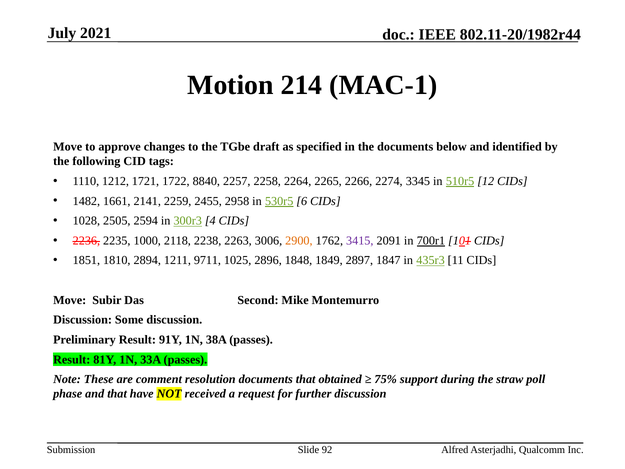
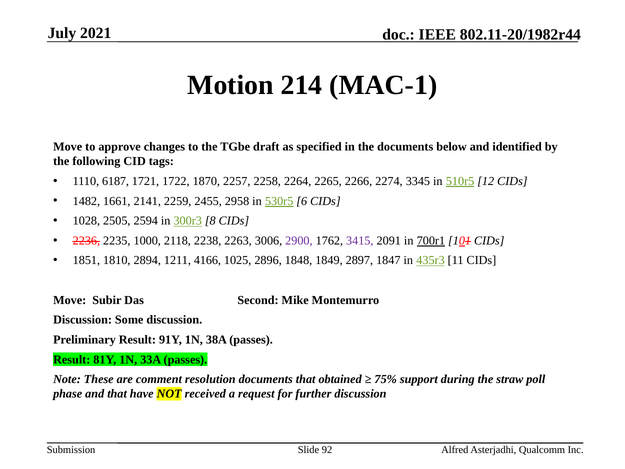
1212: 1212 -> 6187
8840: 8840 -> 1870
4: 4 -> 8
2900 colour: orange -> purple
9711: 9711 -> 4166
